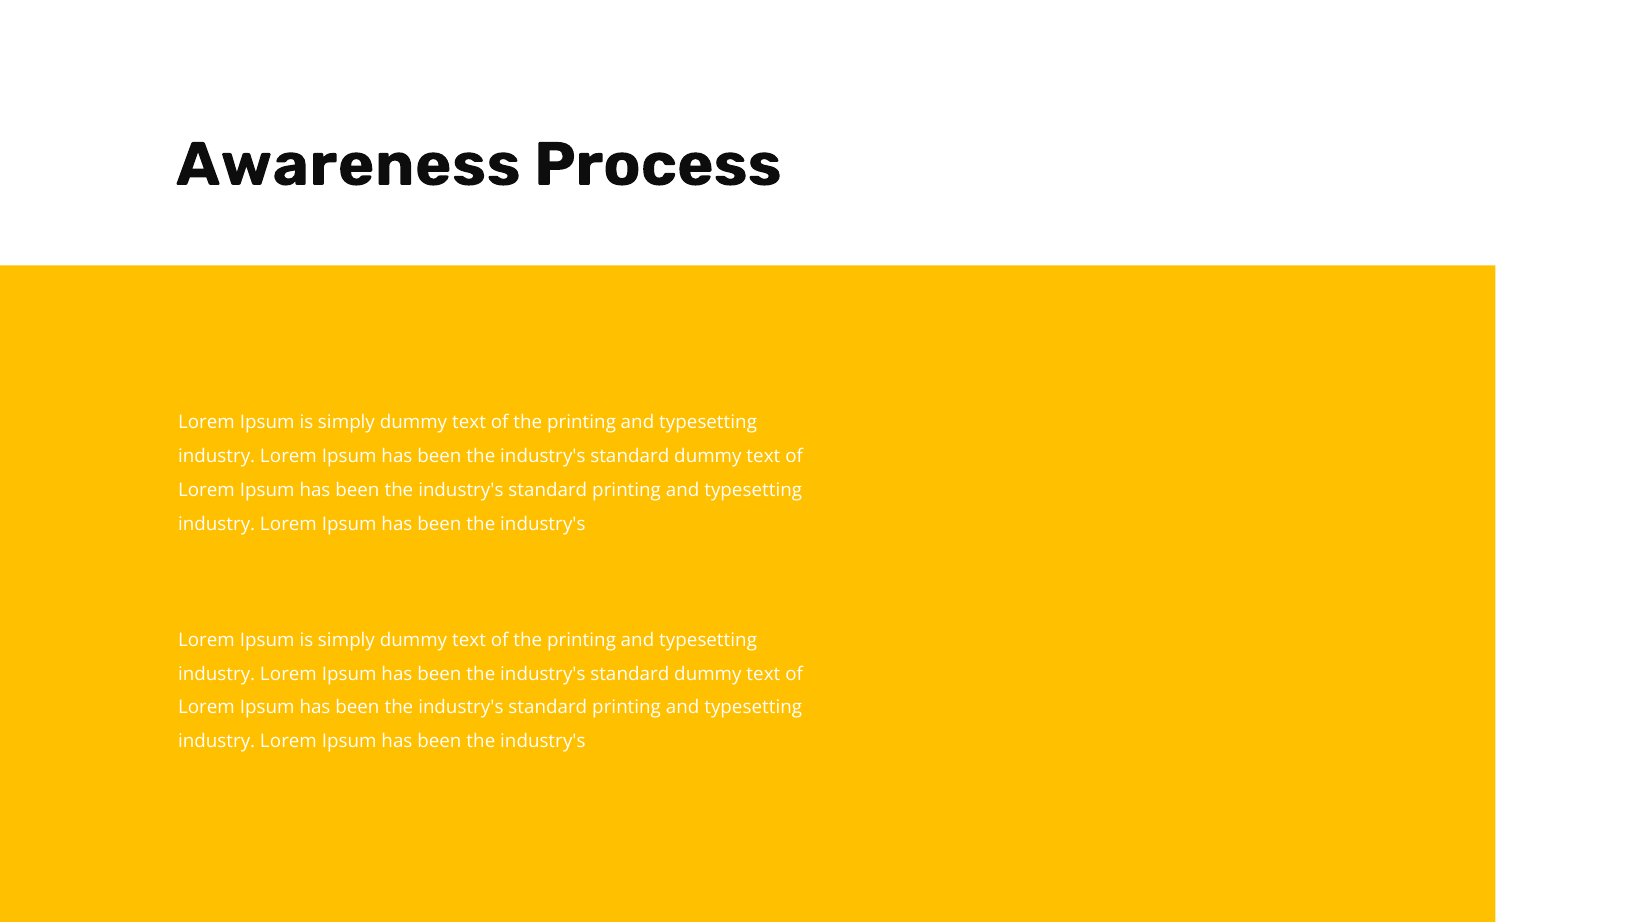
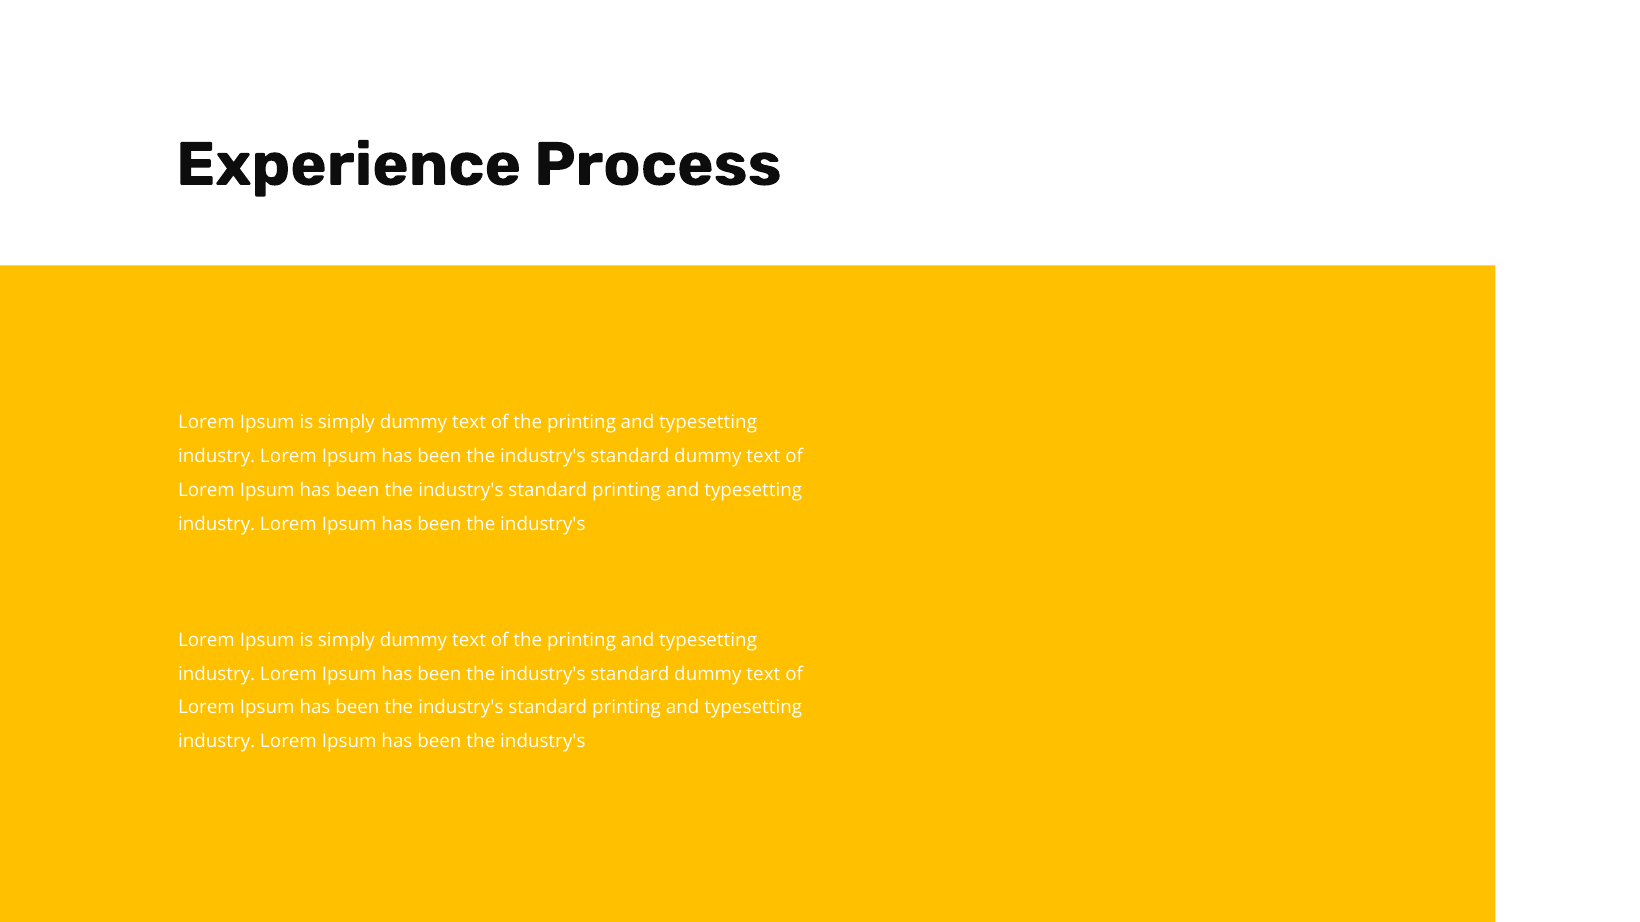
Awareness: Awareness -> Experience
